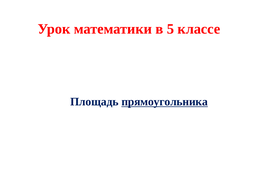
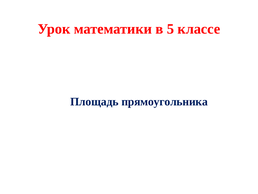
прямоугольника underline: present -> none
